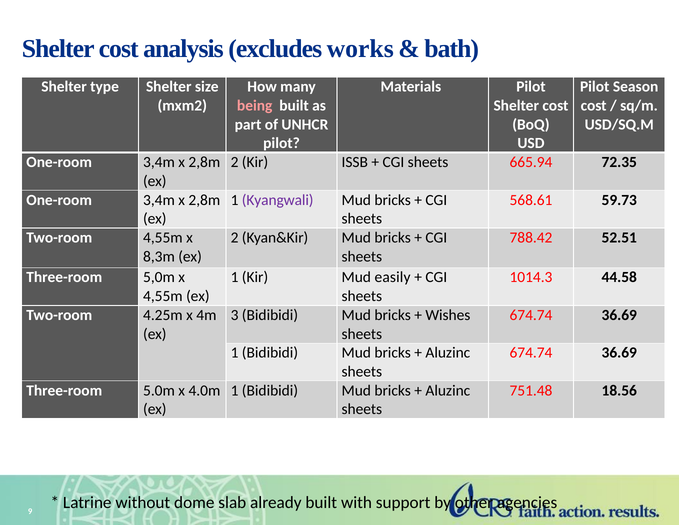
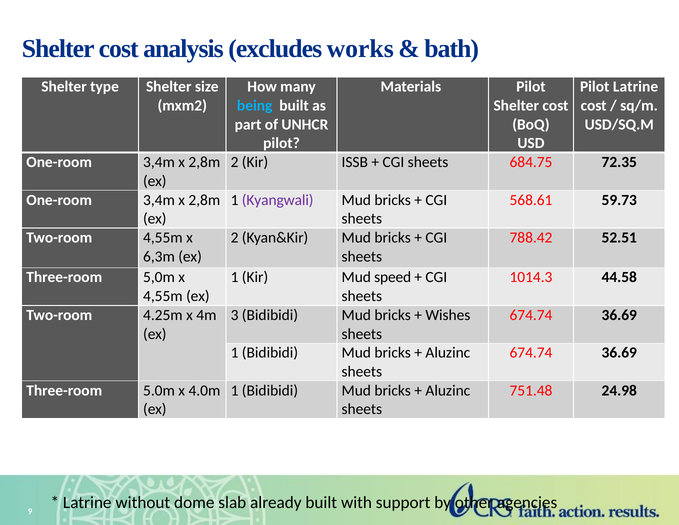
Pilot Season: Season -> Latrine
being colour: pink -> light blue
665.94: 665.94 -> 684.75
8,3m: 8,3m -> 6,3m
easily: easily -> speed
18.56: 18.56 -> 24.98
